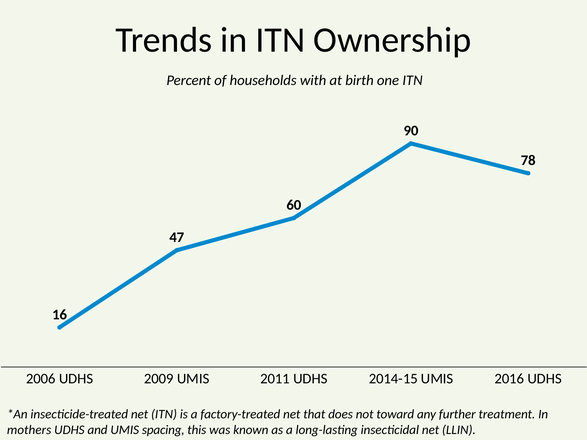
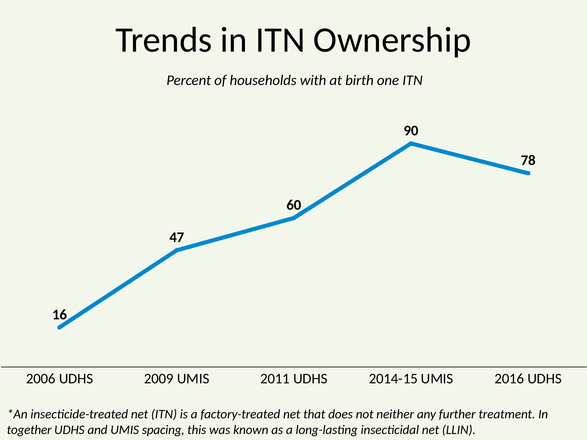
toward: toward -> neither
mothers: mothers -> together
